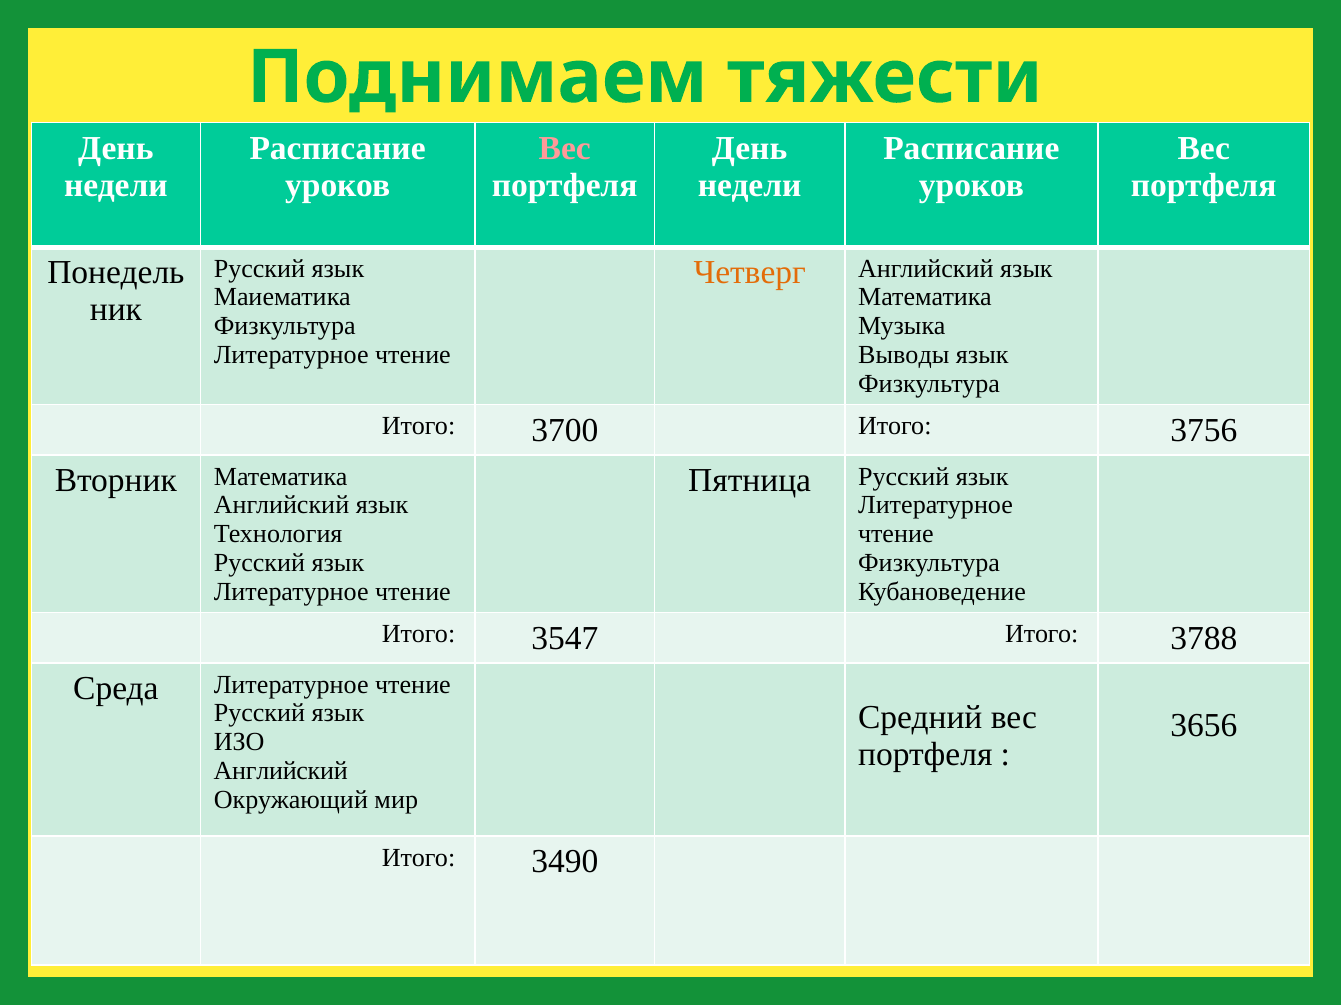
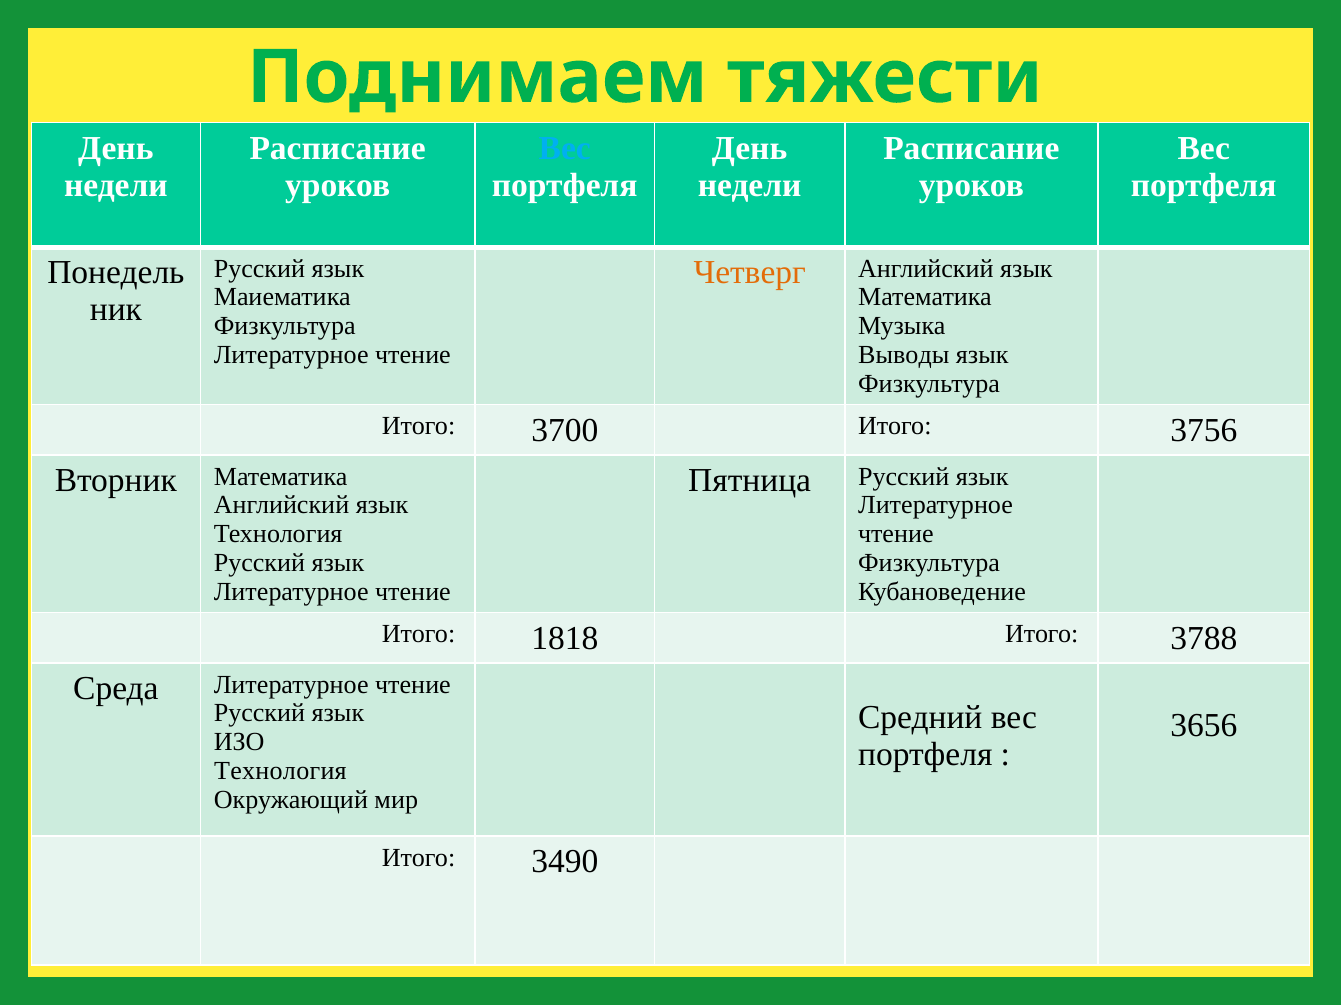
Вес at (565, 148) colour: pink -> light blue
3547: 3547 -> 1818
Английский at (281, 771): Английский -> Технология
